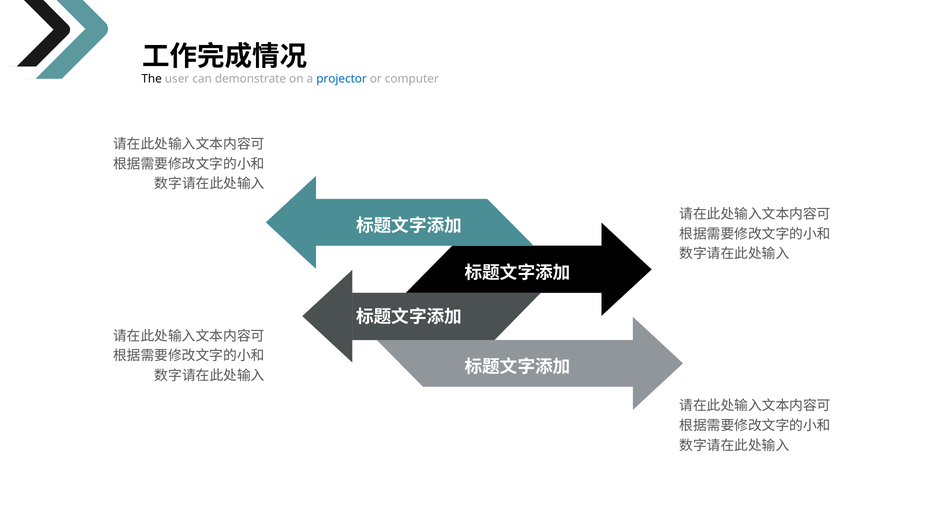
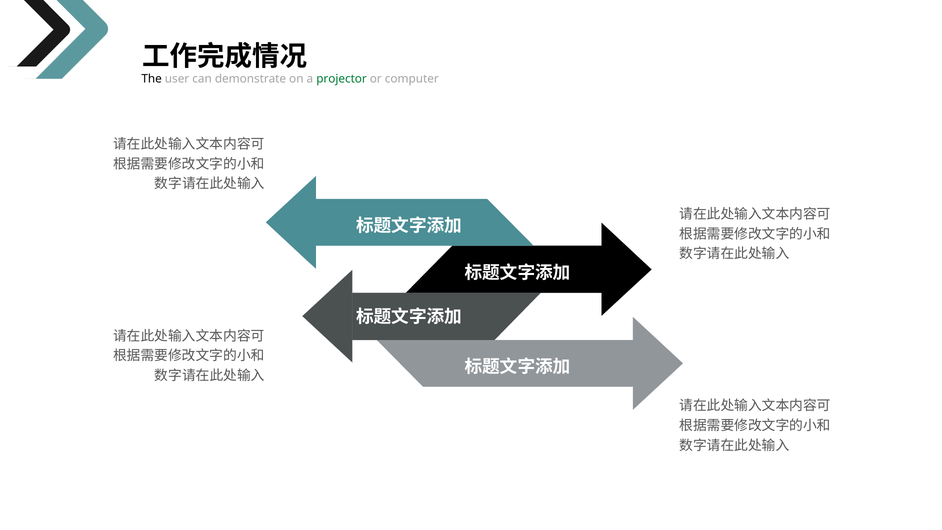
projector colour: blue -> green
